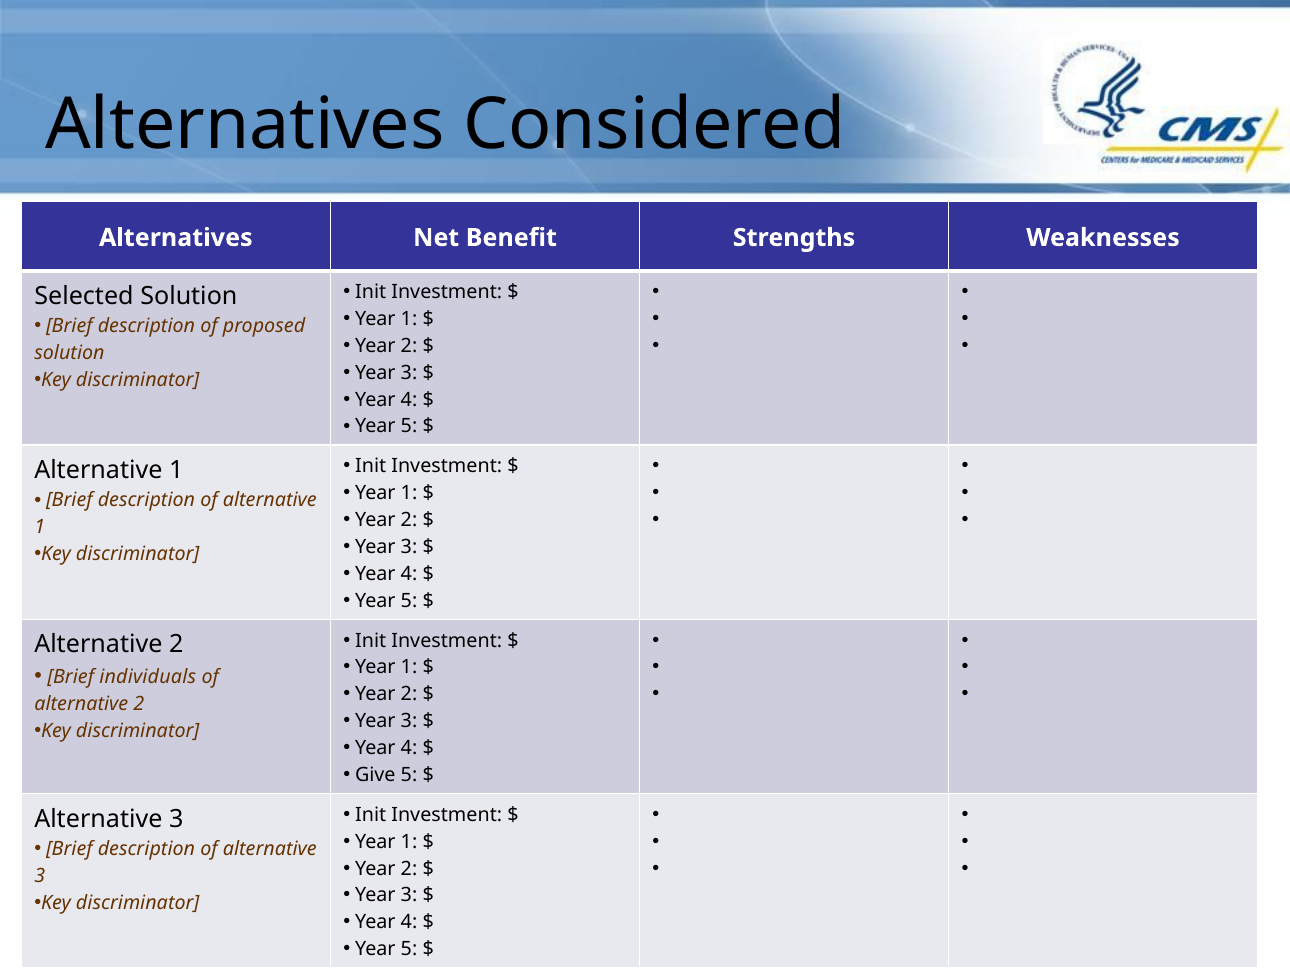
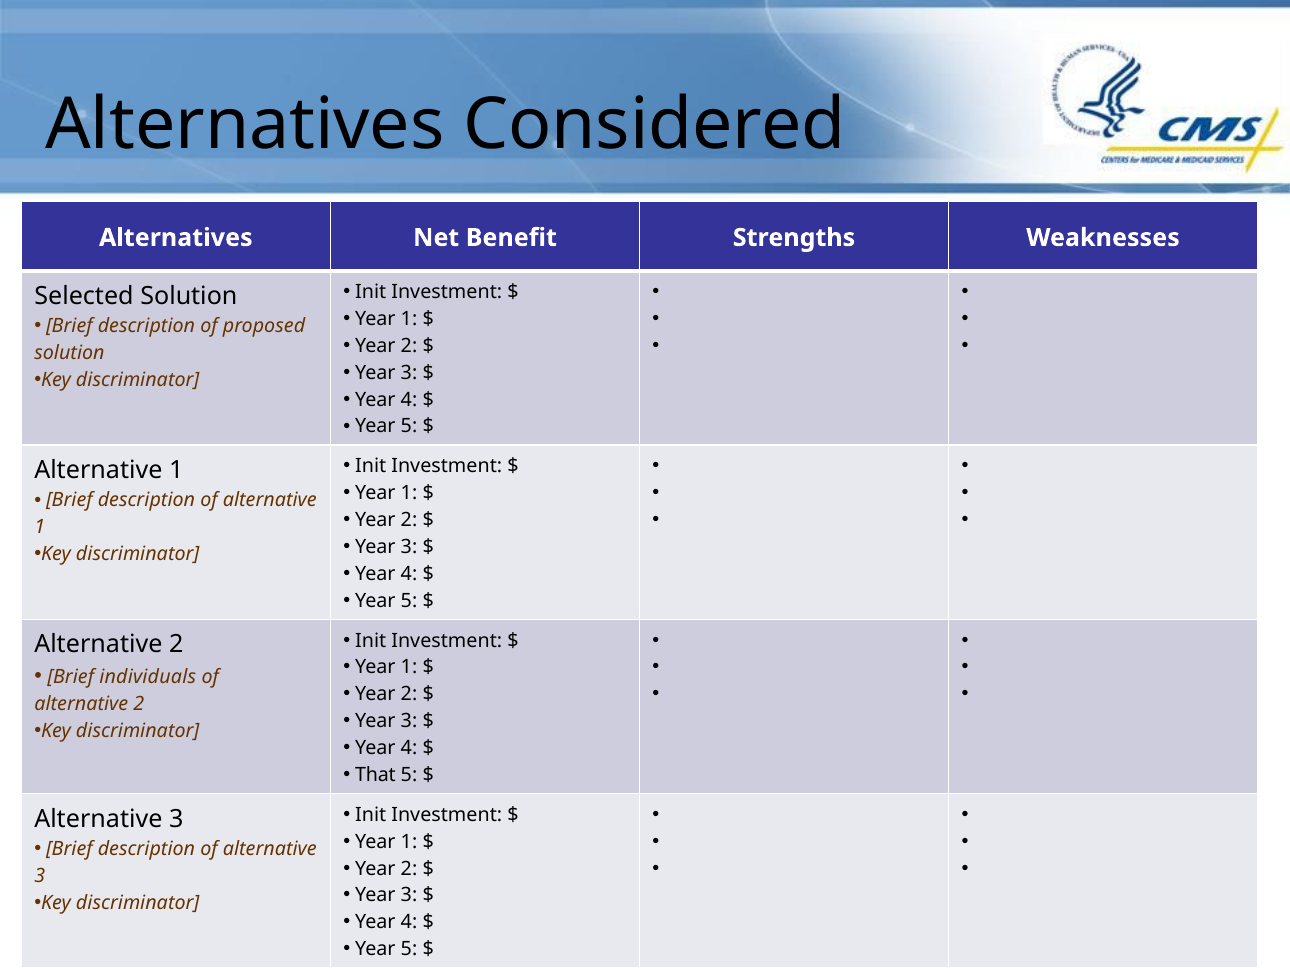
Give: Give -> That
